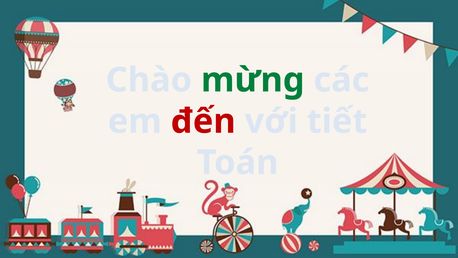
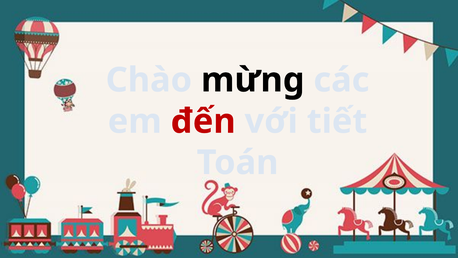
mừng colour: green -> black
